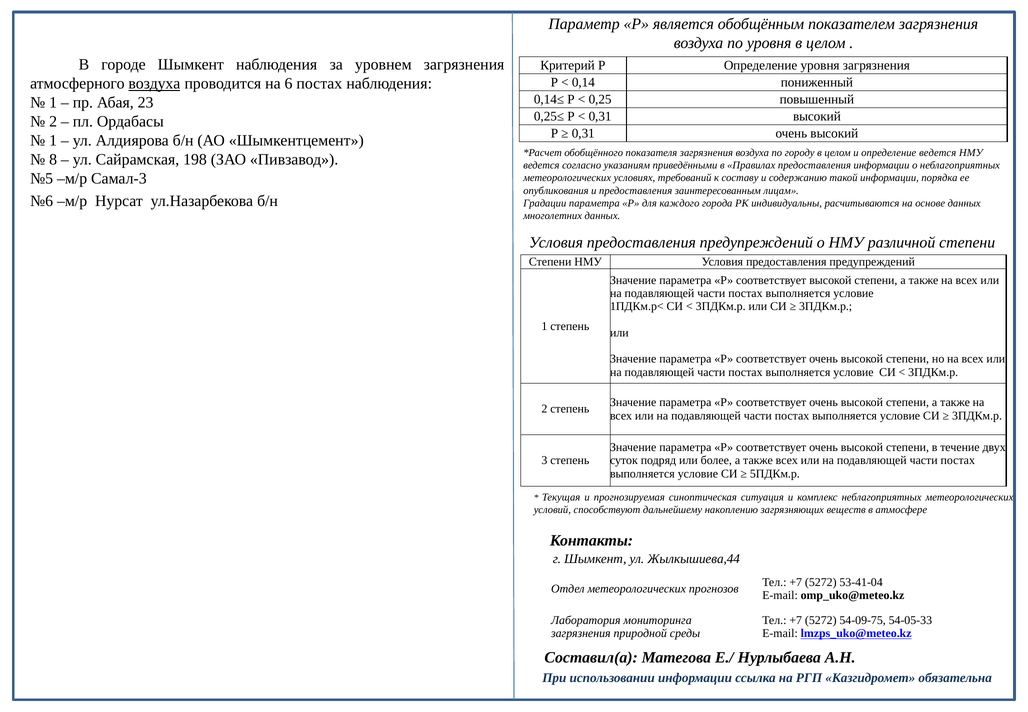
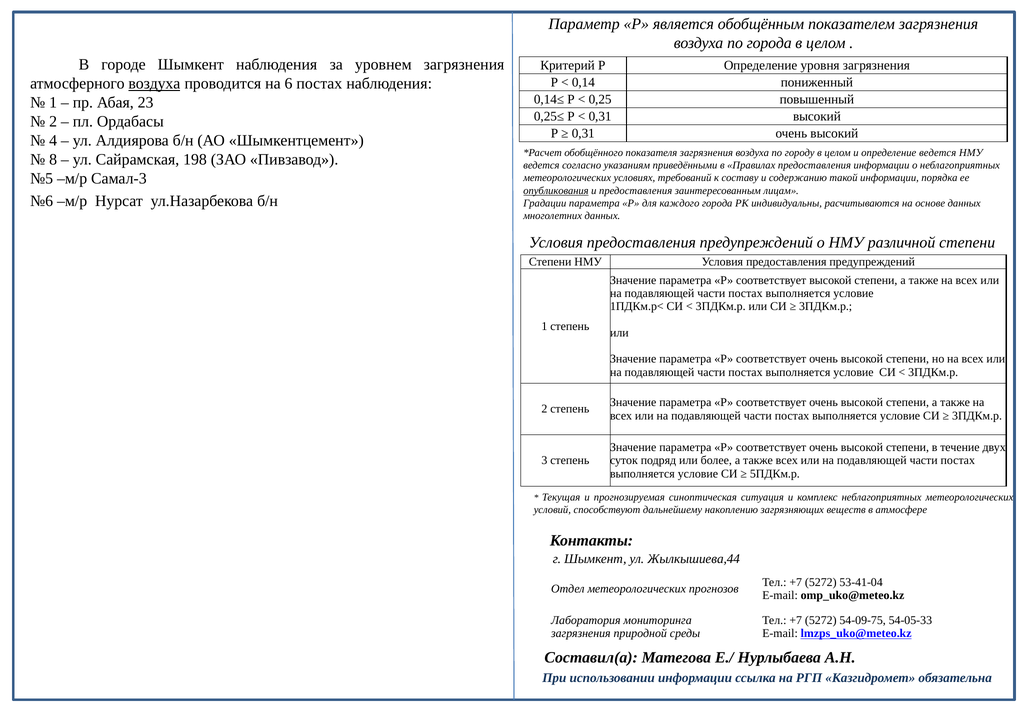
по уровня: уровня -> города
1 at (53, 141): 1 -> 4
опубликования underline: none -> present
